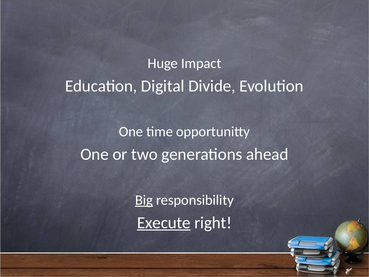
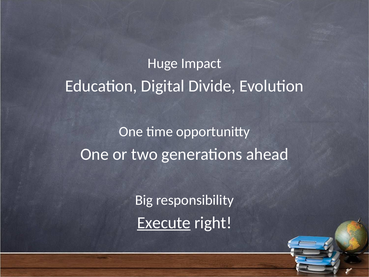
Big underline: present -> none
